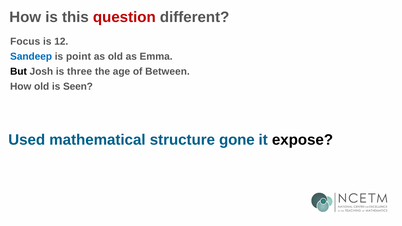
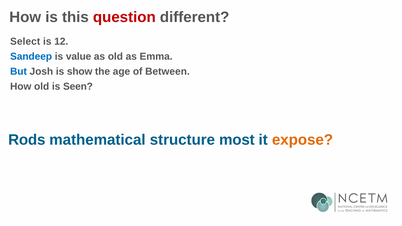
Focus: Focus -> Select
point: point -> value
But colour: black -> blue
three: three -> show
Used: Used -> Rods
gone: gone -> most
expose colour: black -> orange
